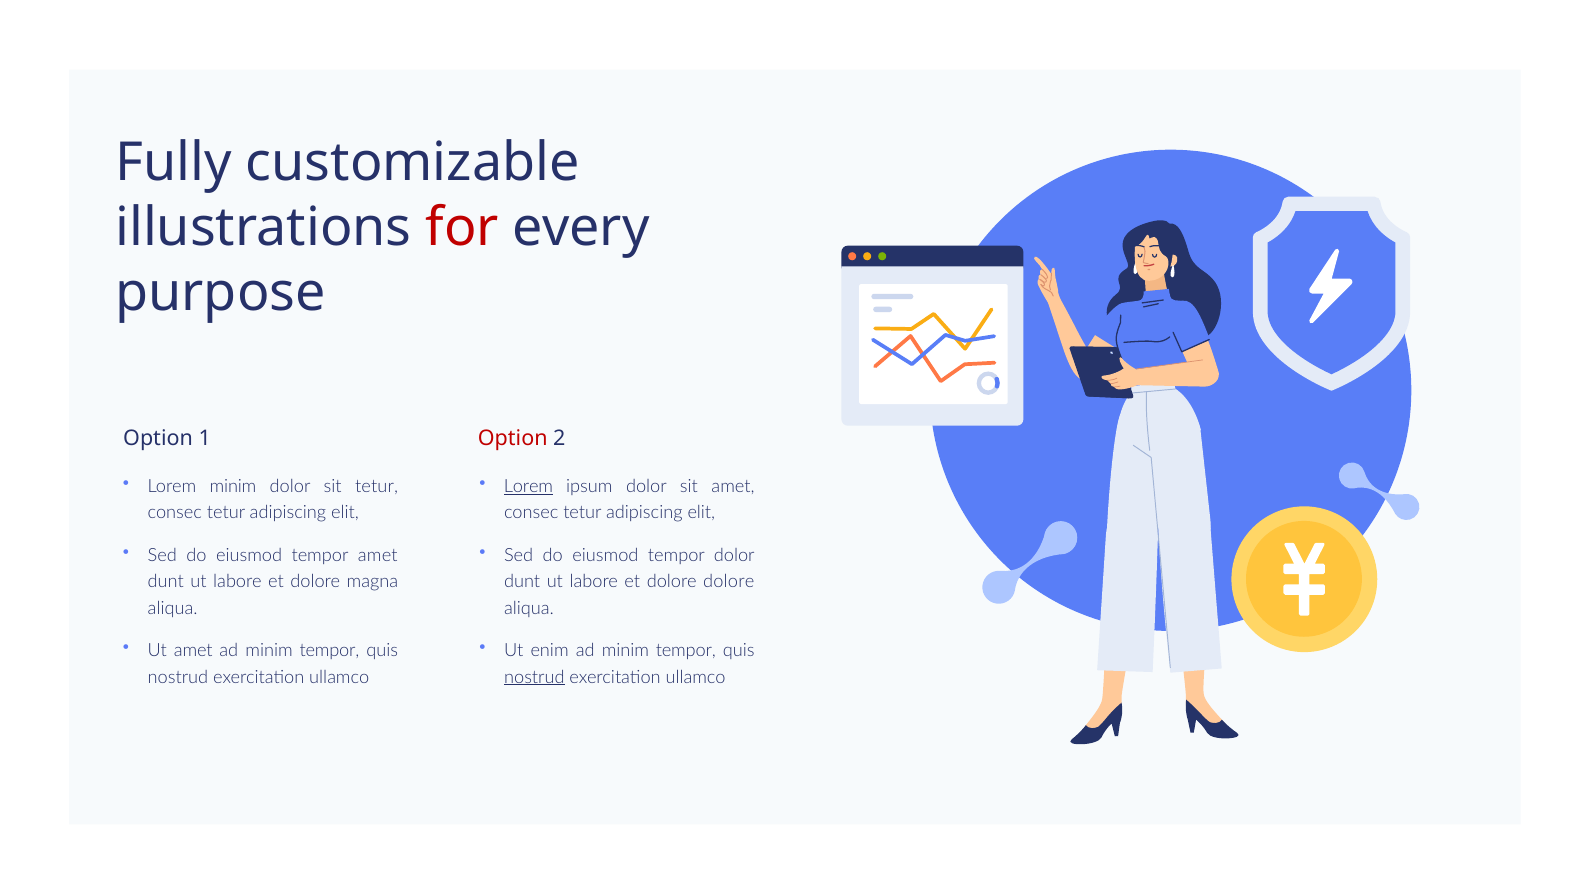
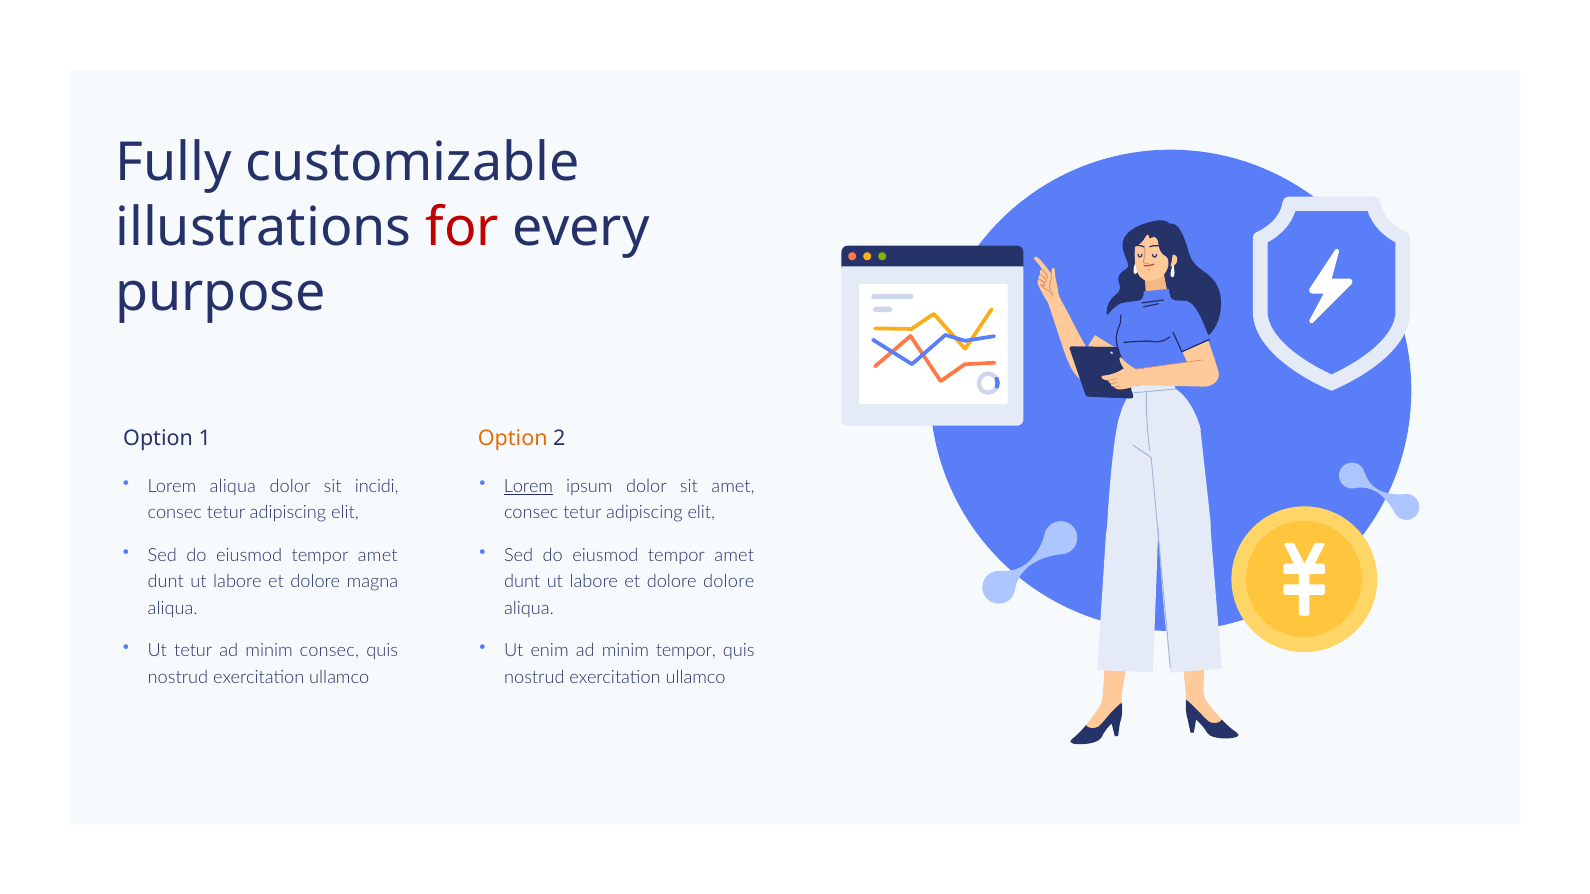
Option at (513, 438) colour: red -> orange
Lorem minim: minim -> aliqua
sit tetur: tetur -> incidi
dolor at (734, 556): dolor -> amet
Ut amet: amet -> tetur
tempor at (329, 651): tempor -> consec
nostrud at (534, 677) underline: present -> none
